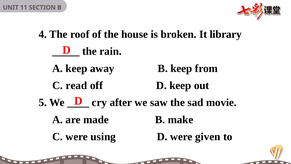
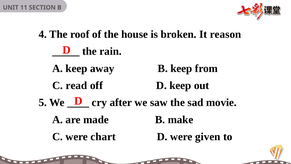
library: library -> reason
using: using -> chart
